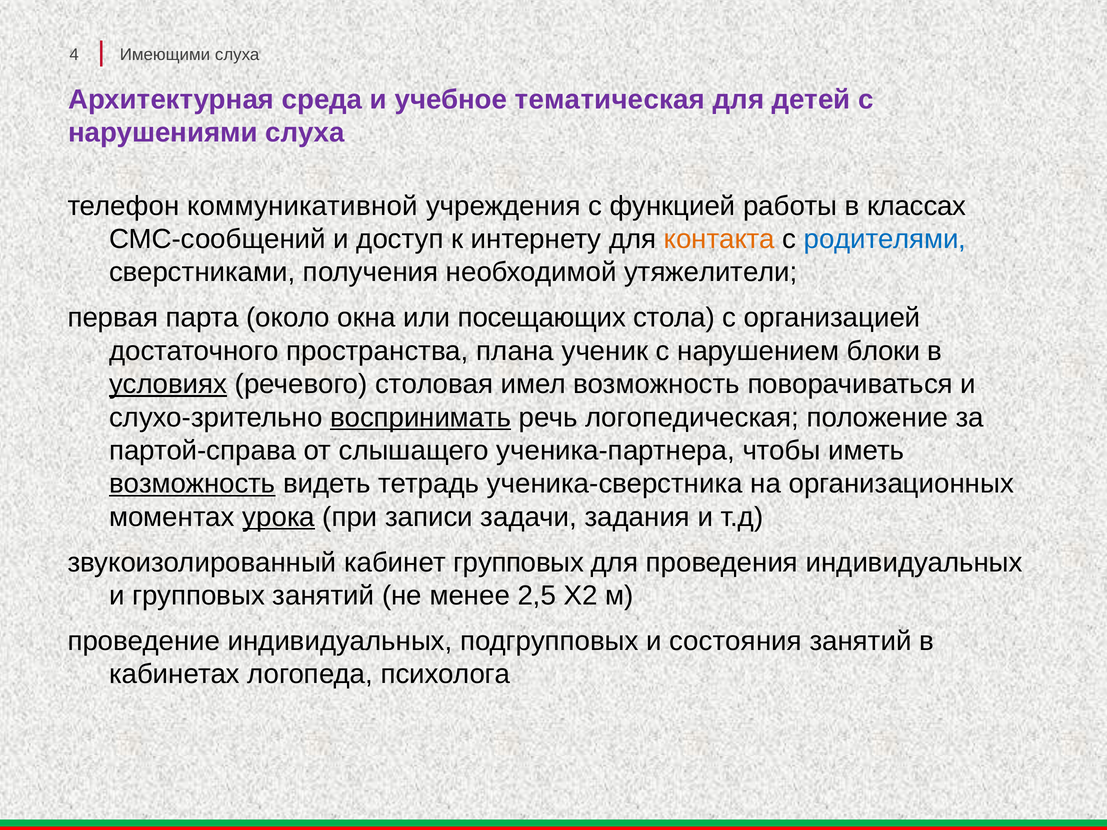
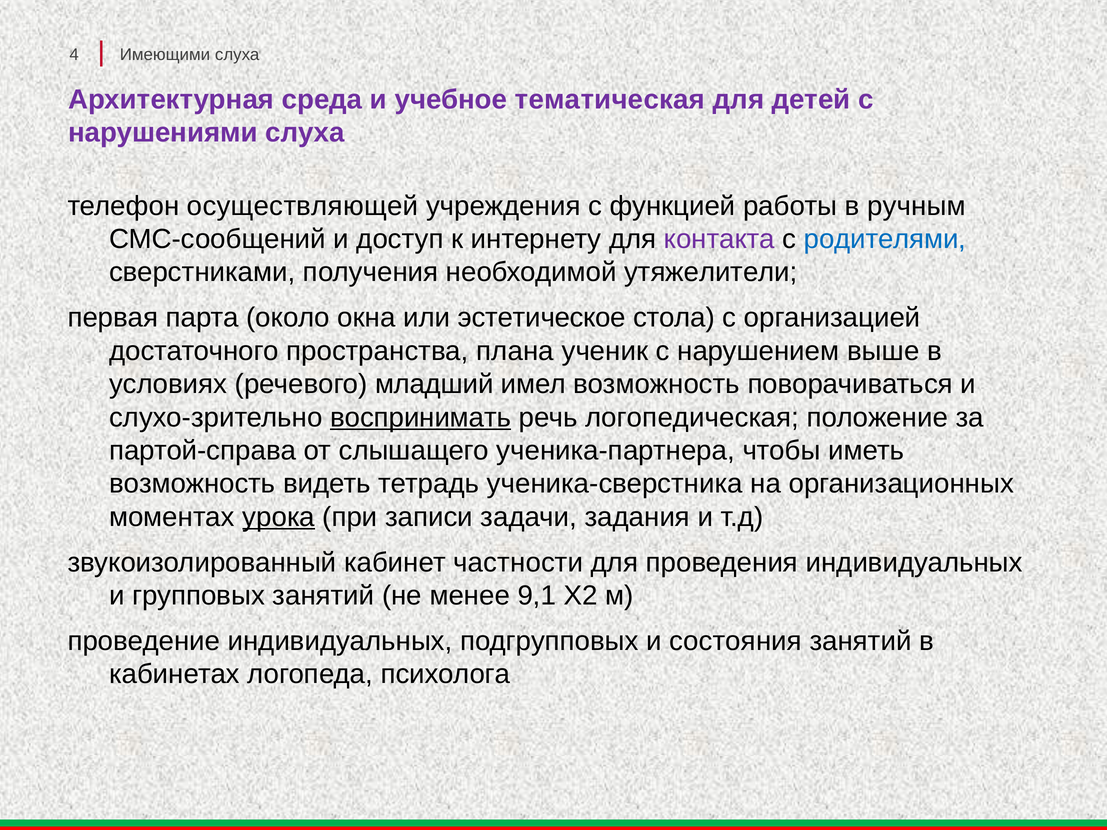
коммуникативной: коммуникативной -> осуществляющей
классах: классах -> ручным
контакта colour: orange -> purple
посещающих: посещающих -> эстетическое
блоки: блоки -> выше
условиях underline: present -> none
столовая: столовая -> младший
возможность at (192, 484) underline: present -> none
кабинет групповых: групповых -> частности
2,5: 2,5 -> 9,1
